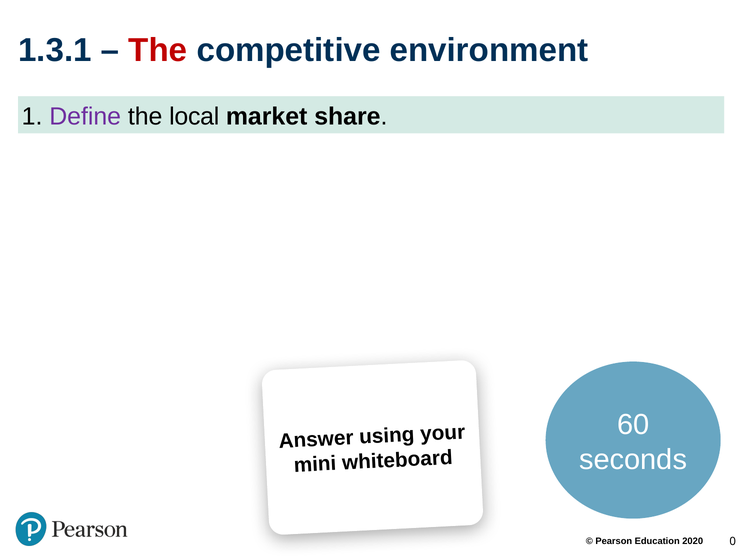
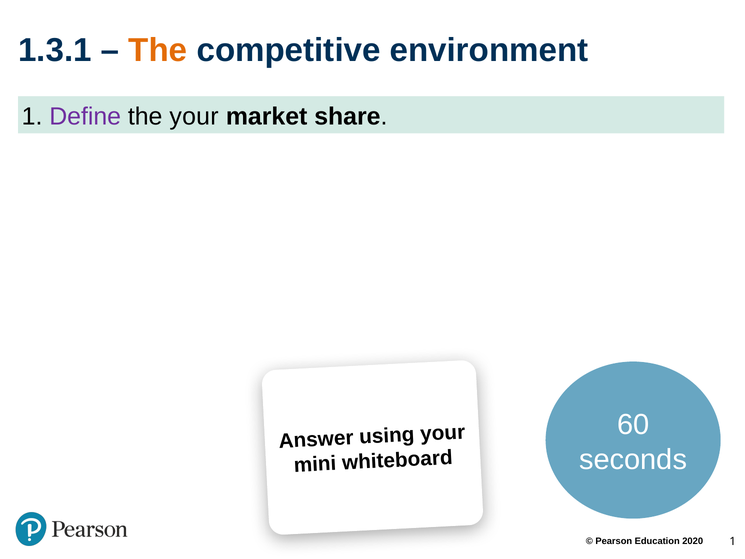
The at (158, 50) colour: red -> orange
the local: local -> your
0 at (733, 541): 0 -> 1
